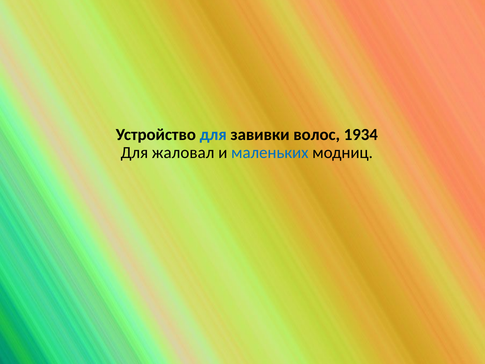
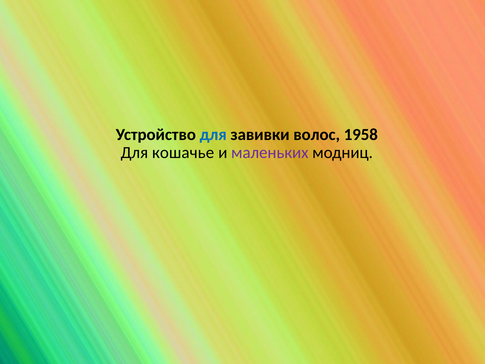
1934: 1934 -> 1958
жаловал: жаловал -> кошачье
маленьких colour: blue -> purple
